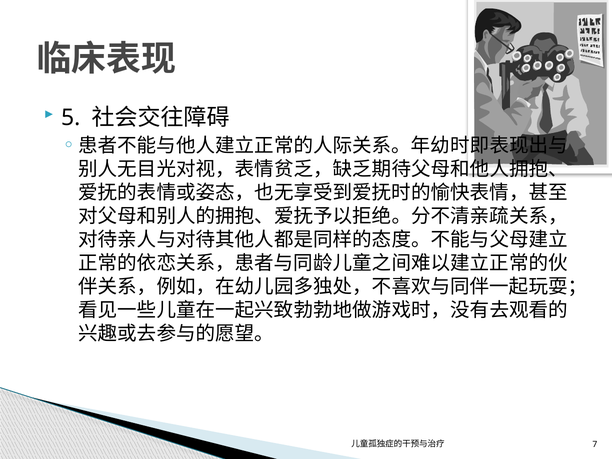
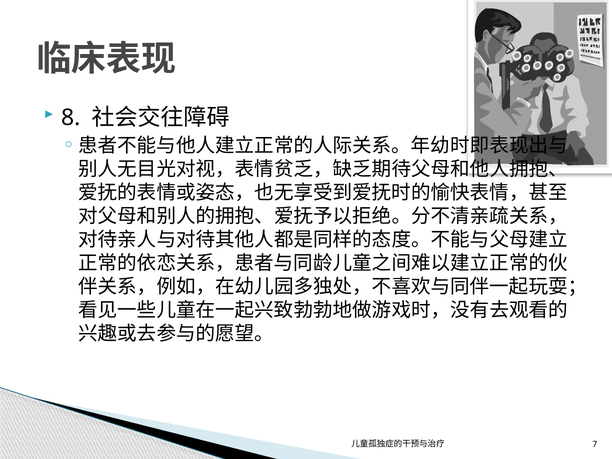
5: 5 -> 8
